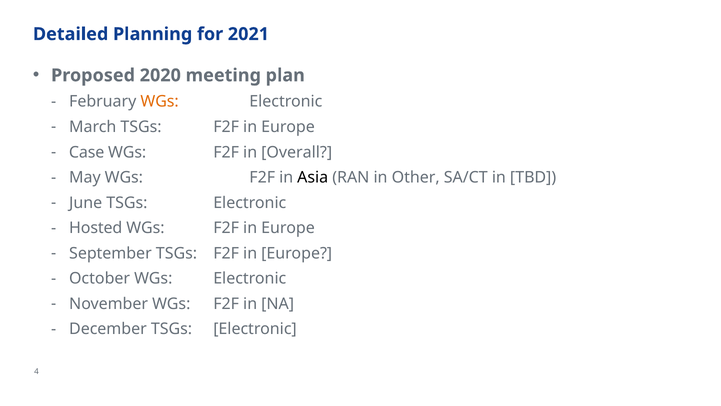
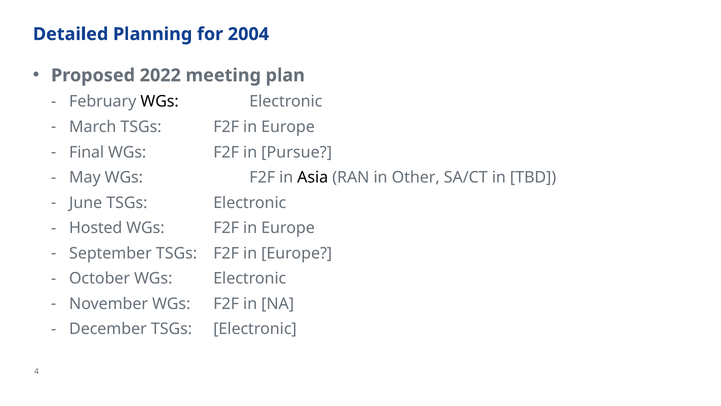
2021: 2021 -> 2004
2020: 2020 -> 2022
WGs at (160, 102) colour: orange -> black
Case: Case -> Final
Overall: Overall -> Pursue
